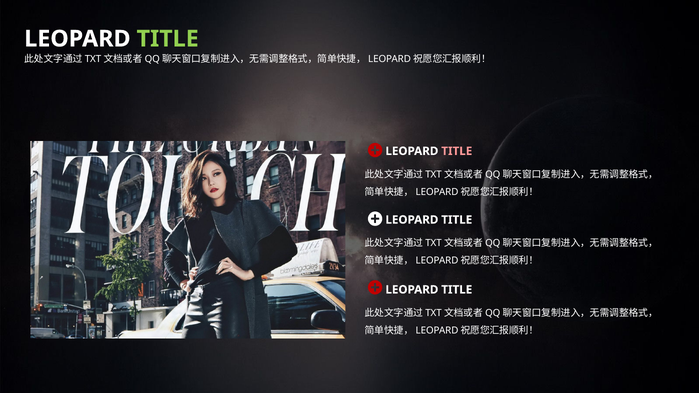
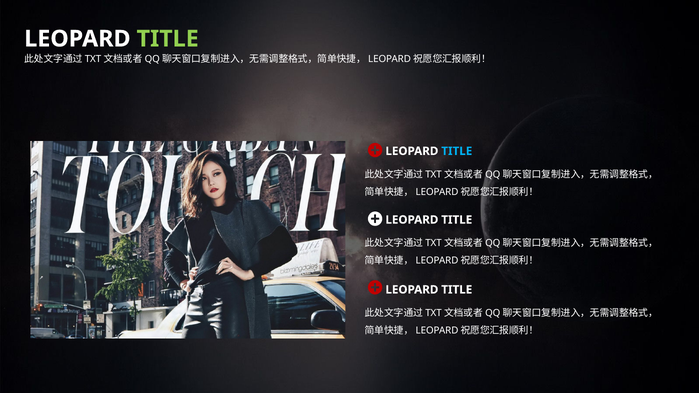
TITLE at (457, 151) colour: pink -> light blue
